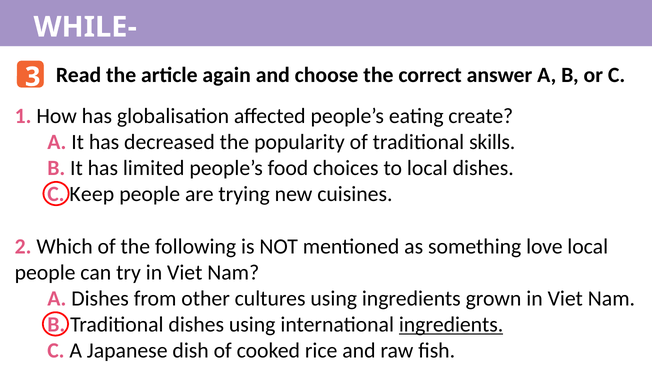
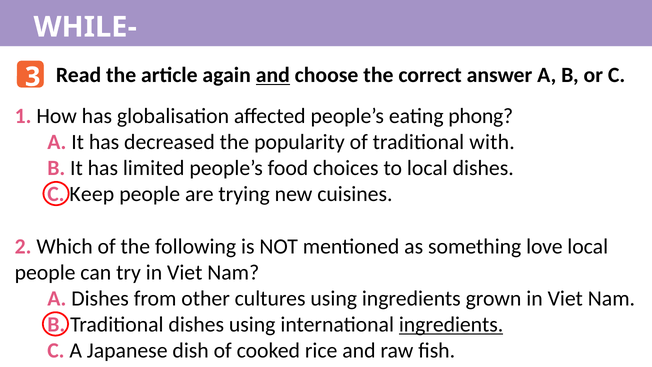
and at (273, 75) underline: none -> present
create: create -> phong
skills: skills -> with
